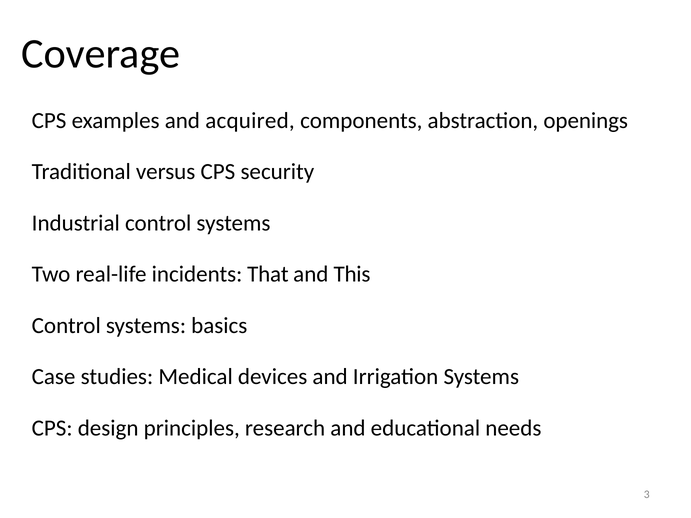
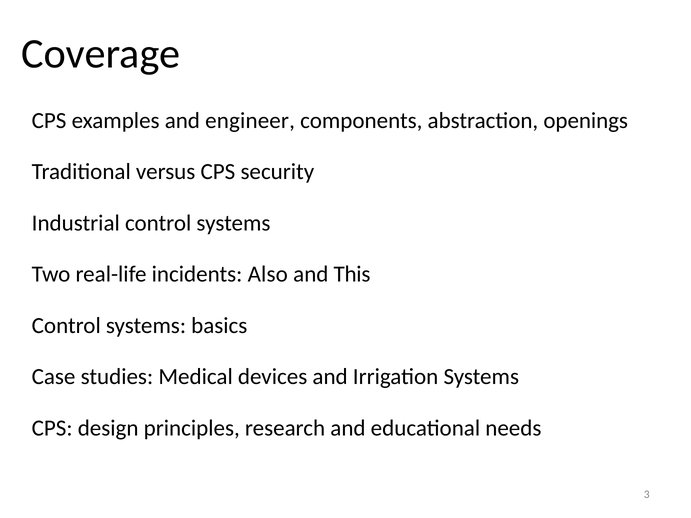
acquired: acquired -> engineer
That: That -> Also
